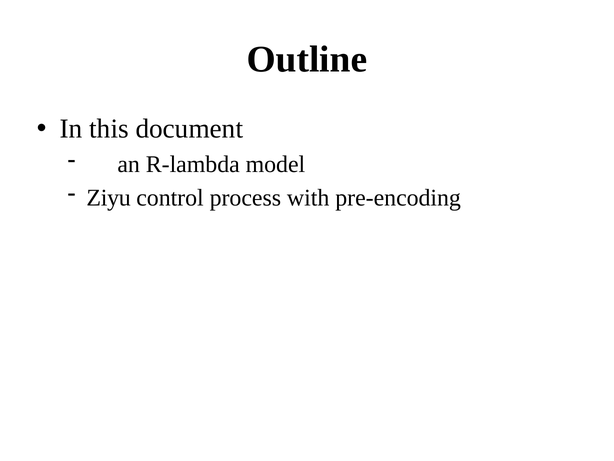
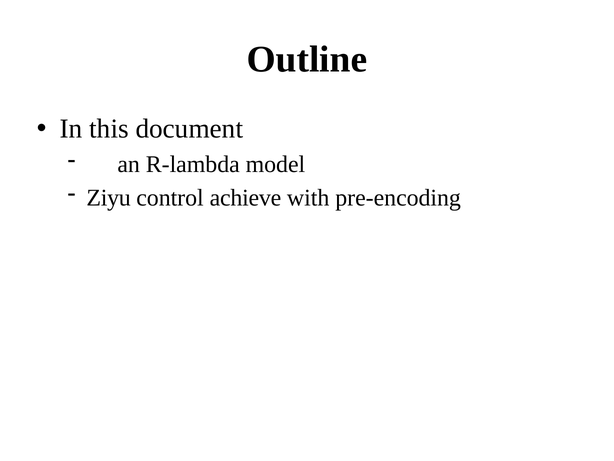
process: process -> achieve
